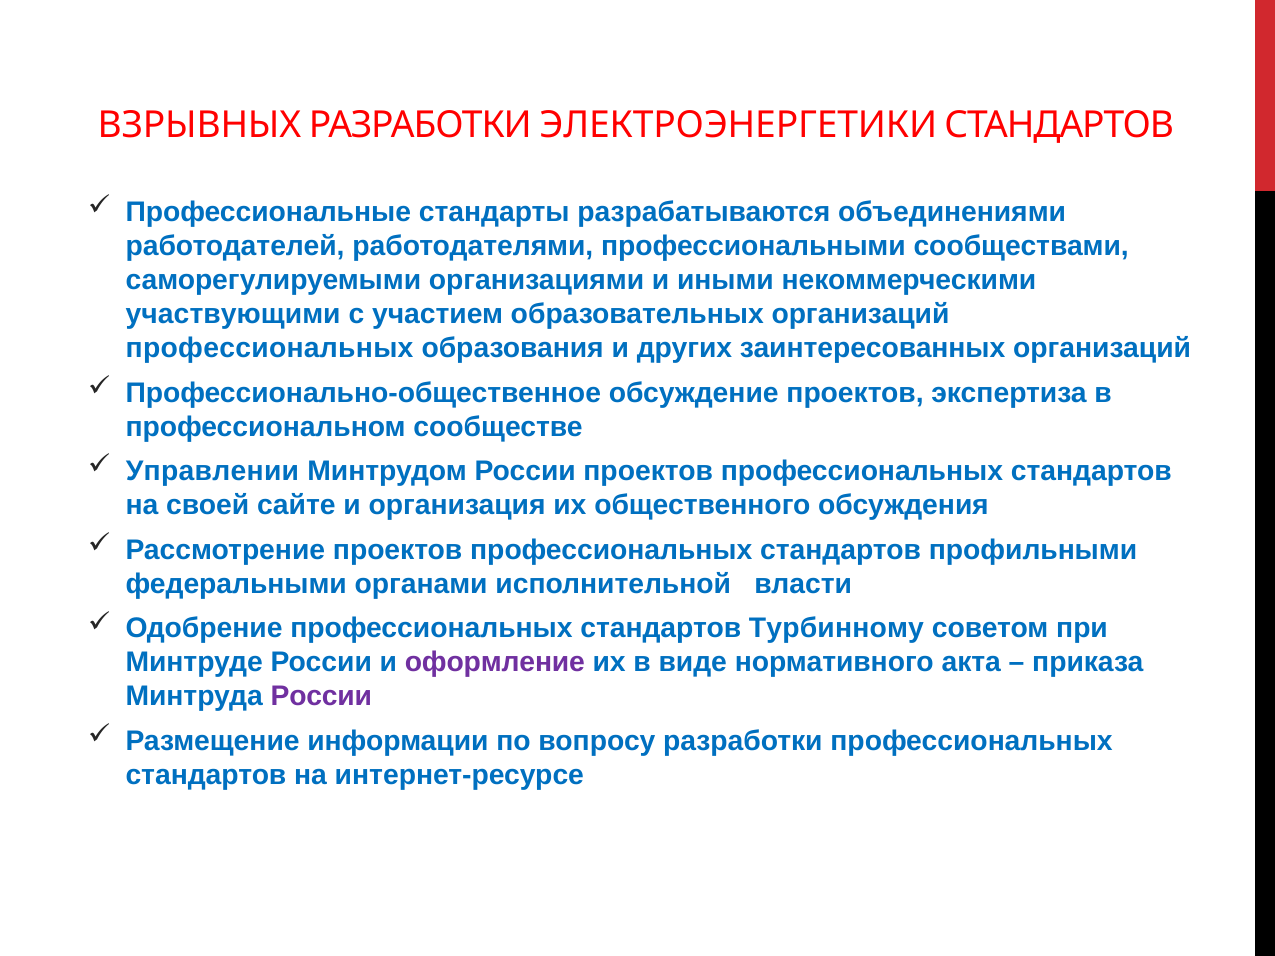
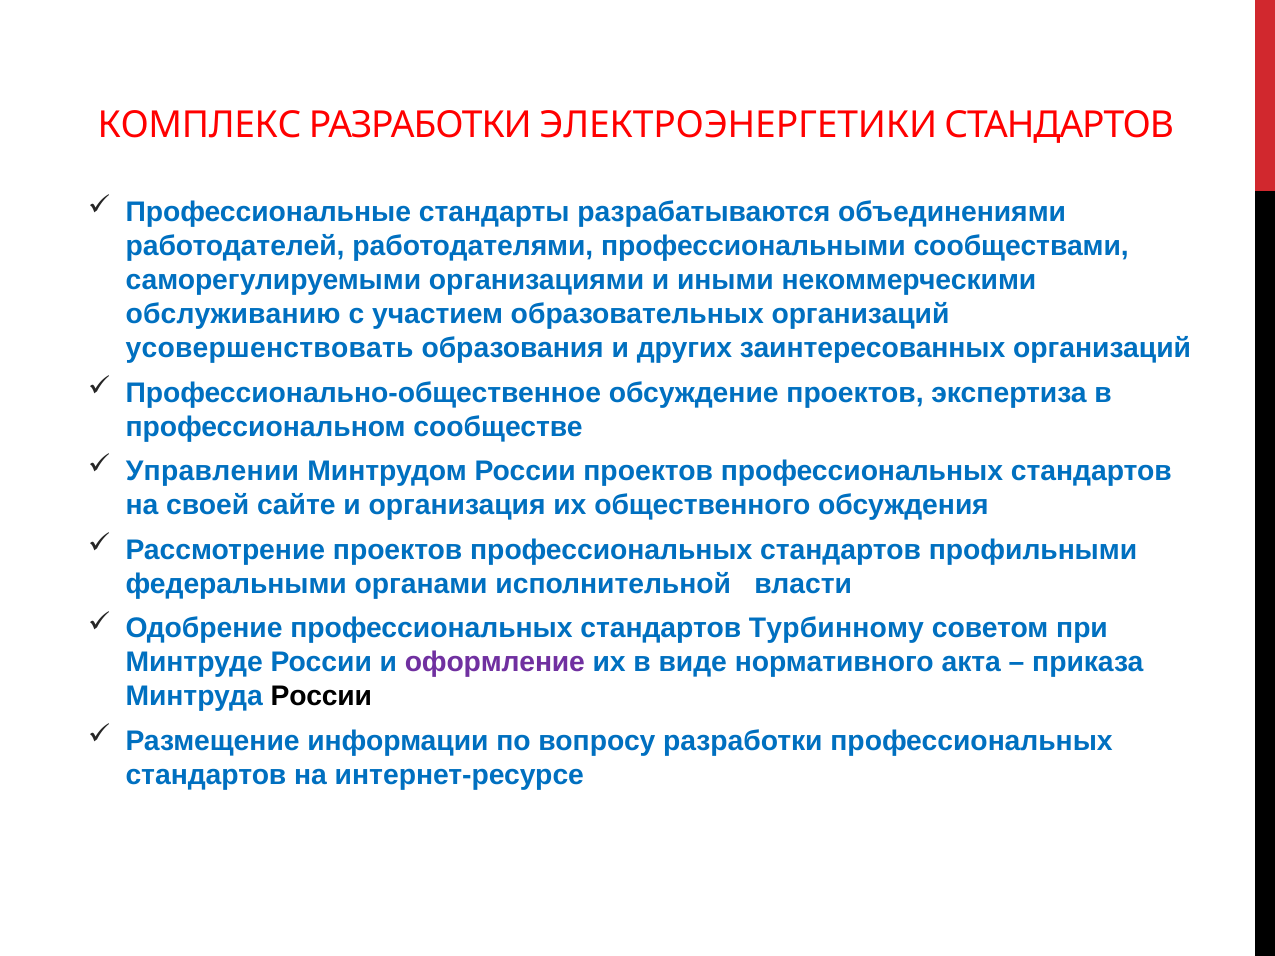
ВЗРЫВНЫХ: ВЗРЫВНЫХ -> КОМПЛЕКС
участвующими: участвующими -> обслуживанию
профессиональных at (270, 348): профессиональных -> усовершенствовать
России at (321, 697) colour: purple -> black
